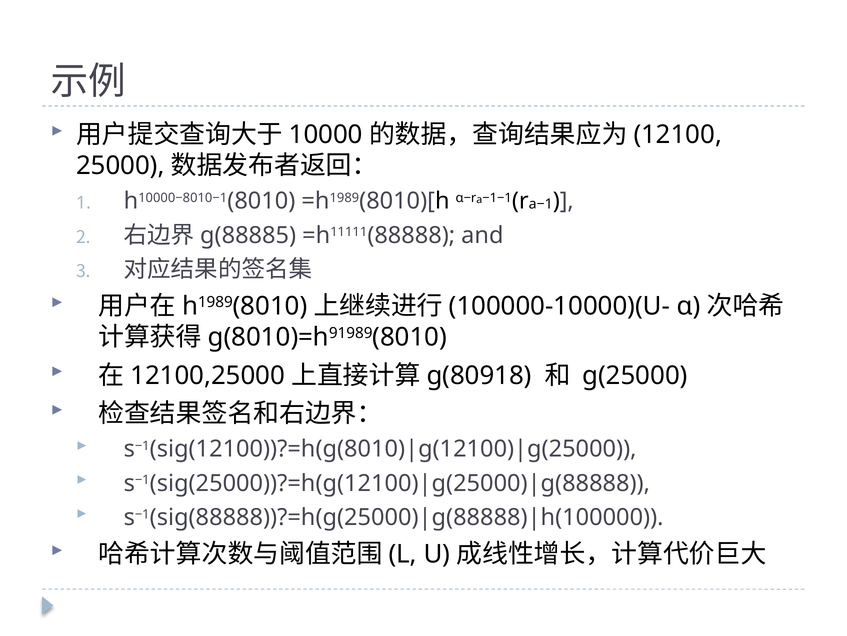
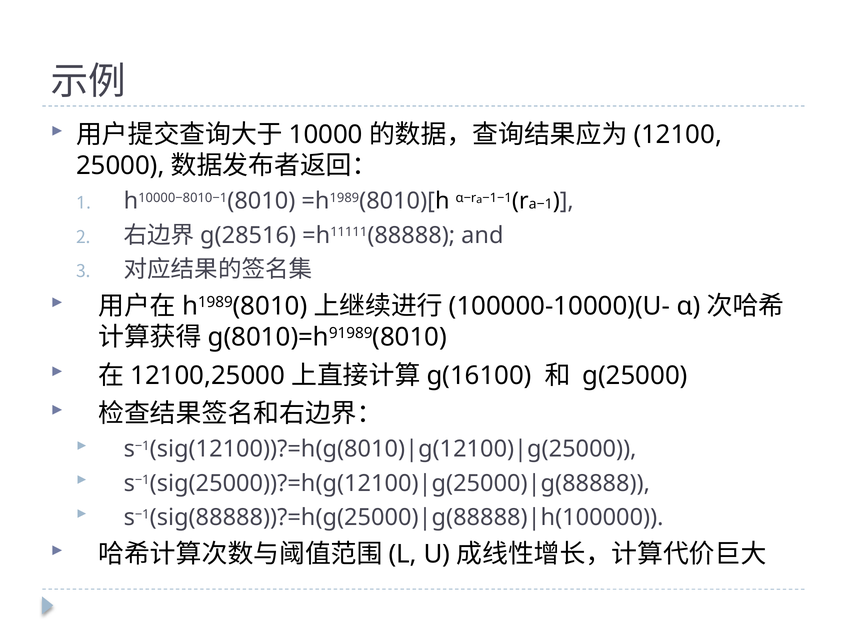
g(88885: g(88885 -> g(28516
g(80918: g(80918 -> g(16100
